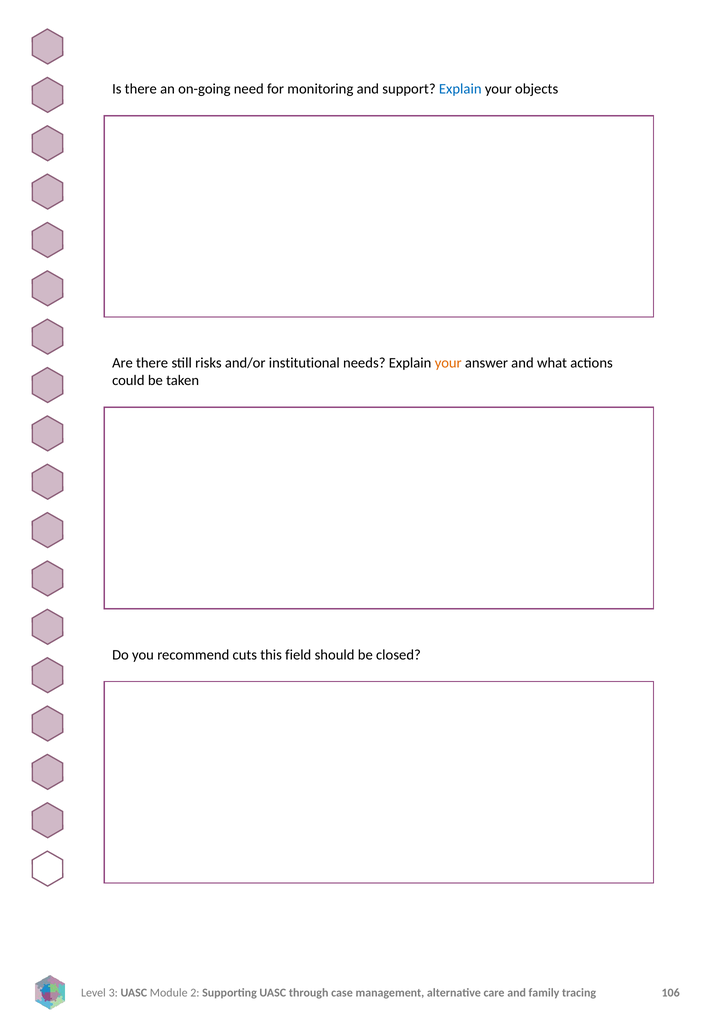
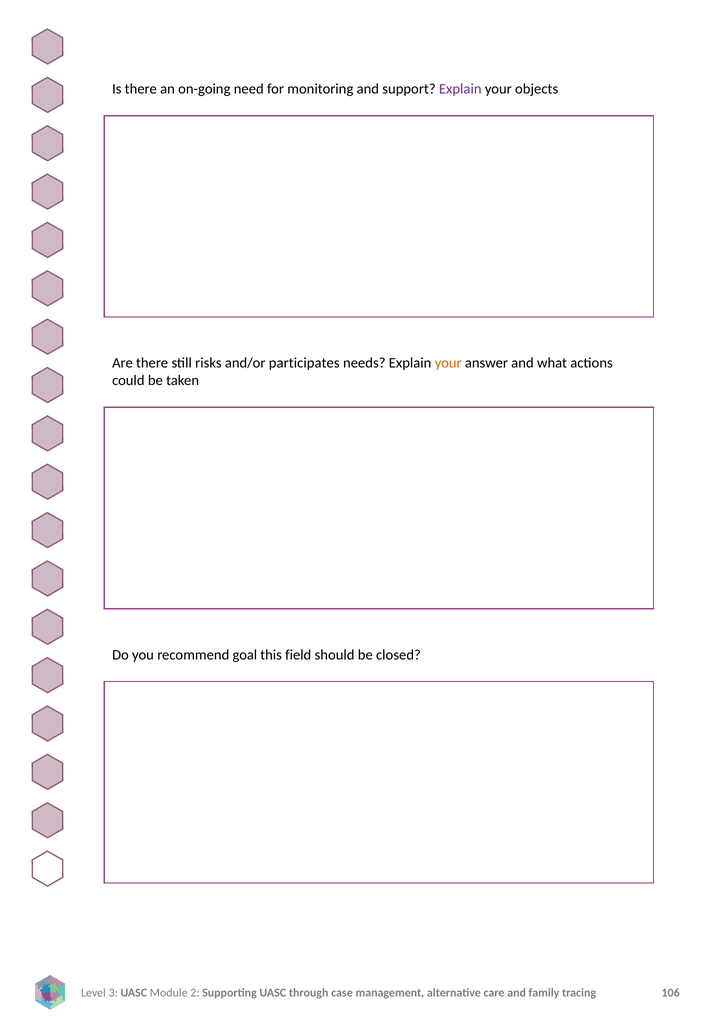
Explain at (460, 89) colour: blue -> purple
institutional: institutional -> participates
cuts: cuts -> goal
